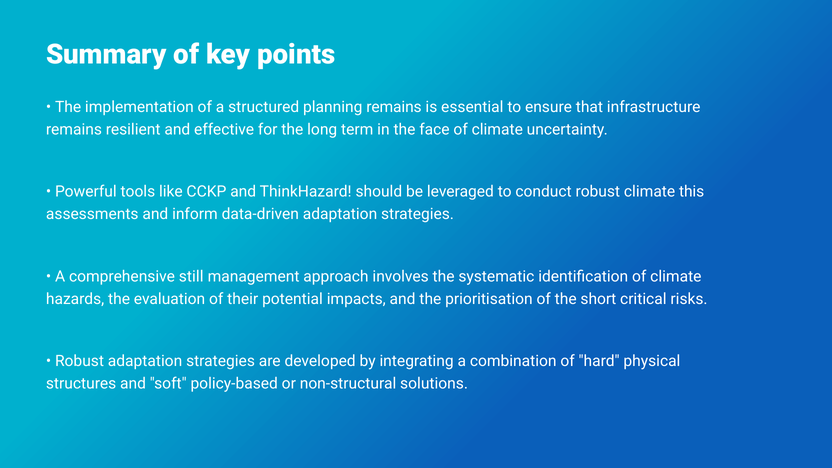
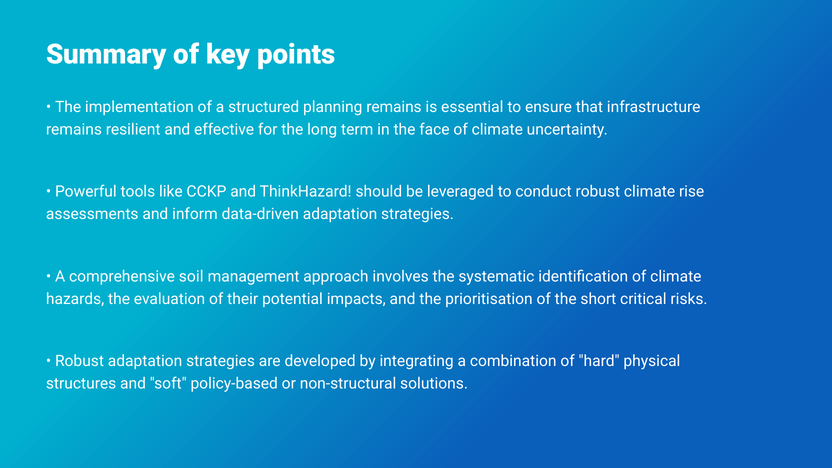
this: this -> rise
still: still -> soil
